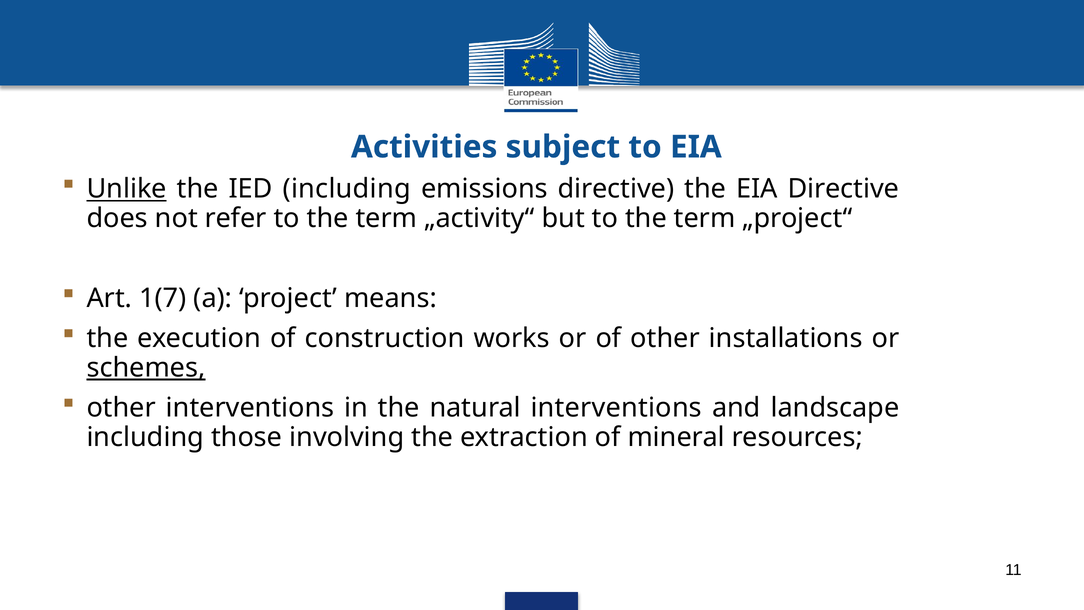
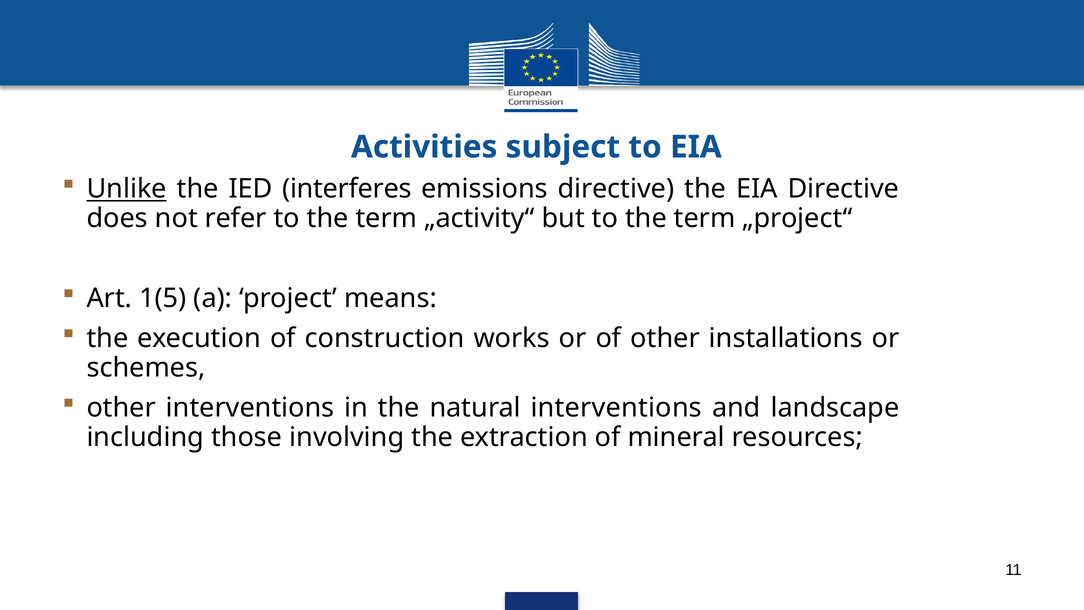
IED including: including -> interferes
1(7: 1(7 -> 1(5
schemes underline: present -> none
